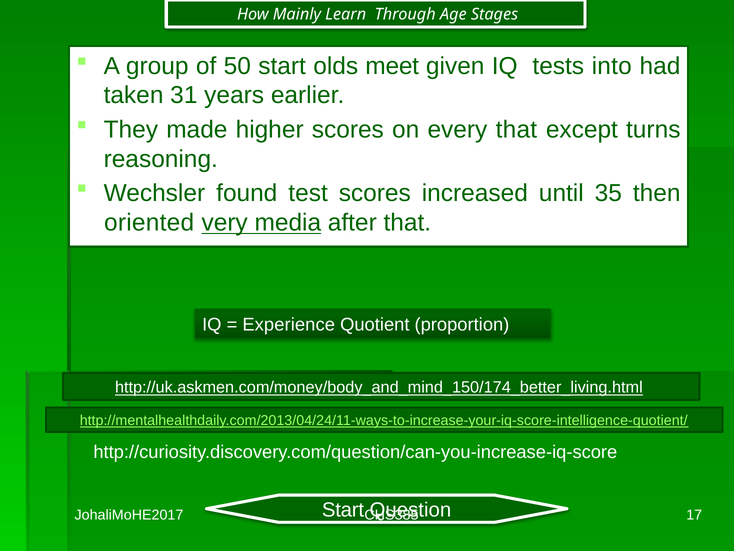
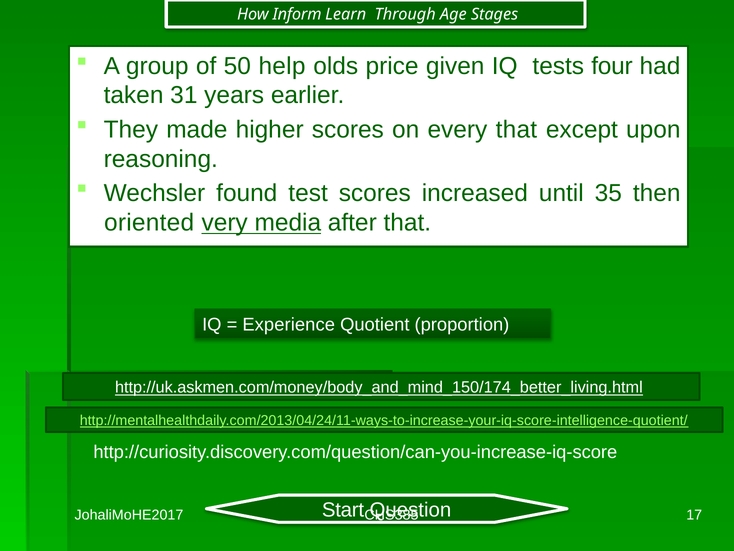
Mainly: Mainly -> Inform
50 start: start -> help
meet: meet -> price
into: into -> four
turns: turns -> upon
